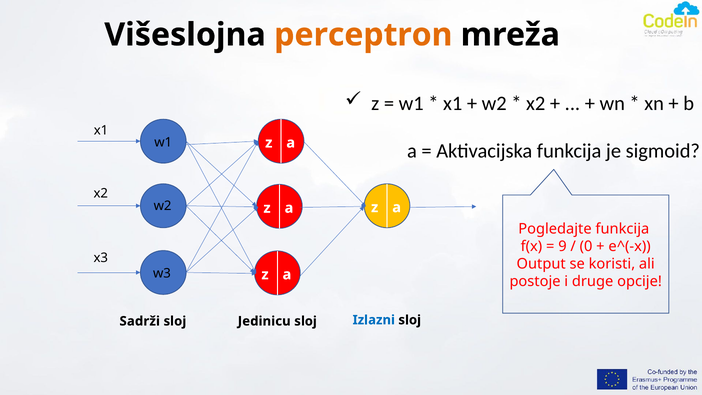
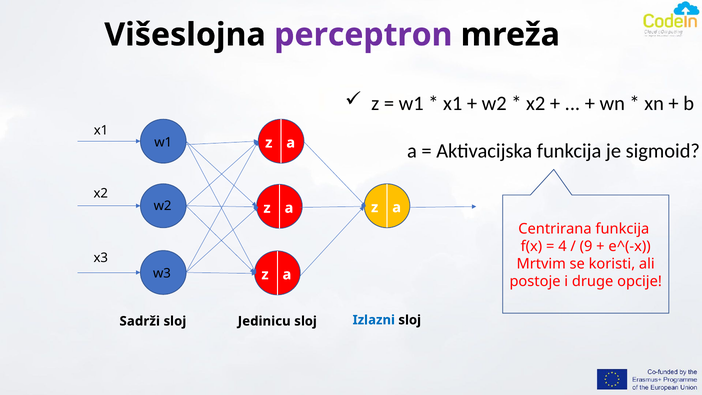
perceptron colour: orange -> purple
Pogledajte: Pogledajte -> Centrirana
9: 9 -> 4
0: 0 -> 9
Output: Output -> Mrtvim
